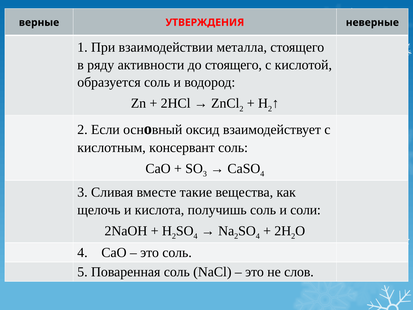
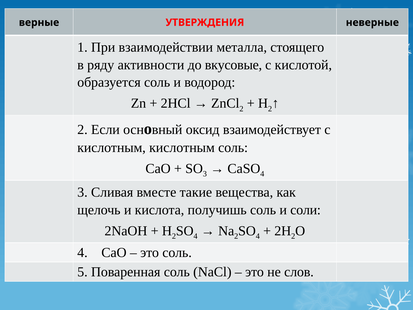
до стоящего: стоящего -> вкусовые
кислотным консервант: консервант -> кислотным
